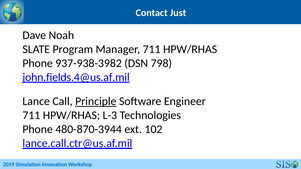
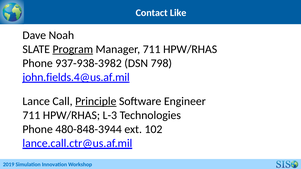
Just: Just -> Like
Program underline: none -> present
480-870-3944: 480-870-3944 -> 480-848-3944
